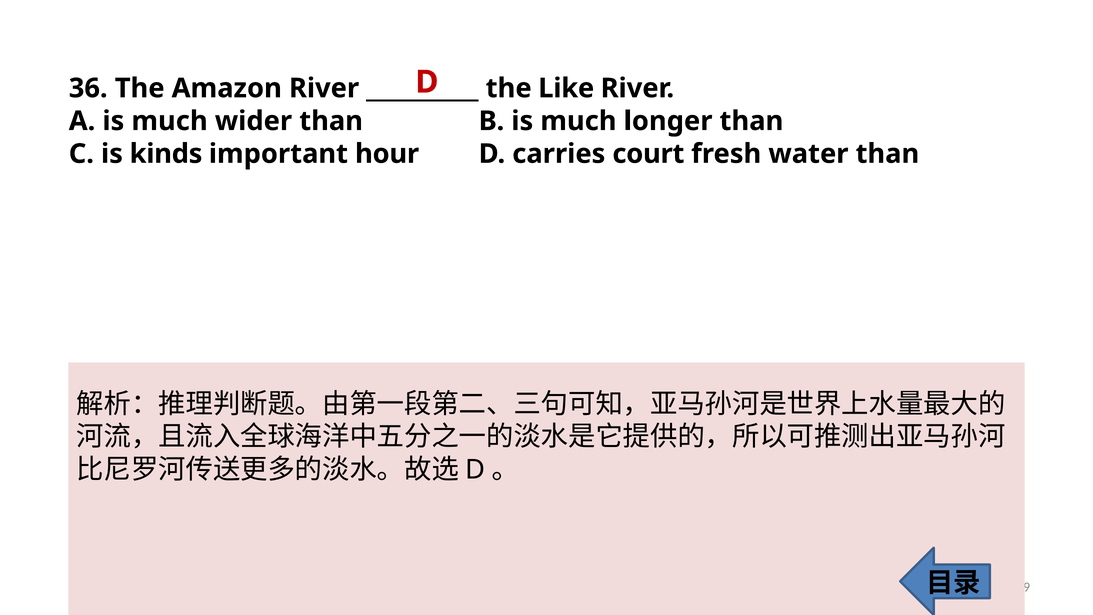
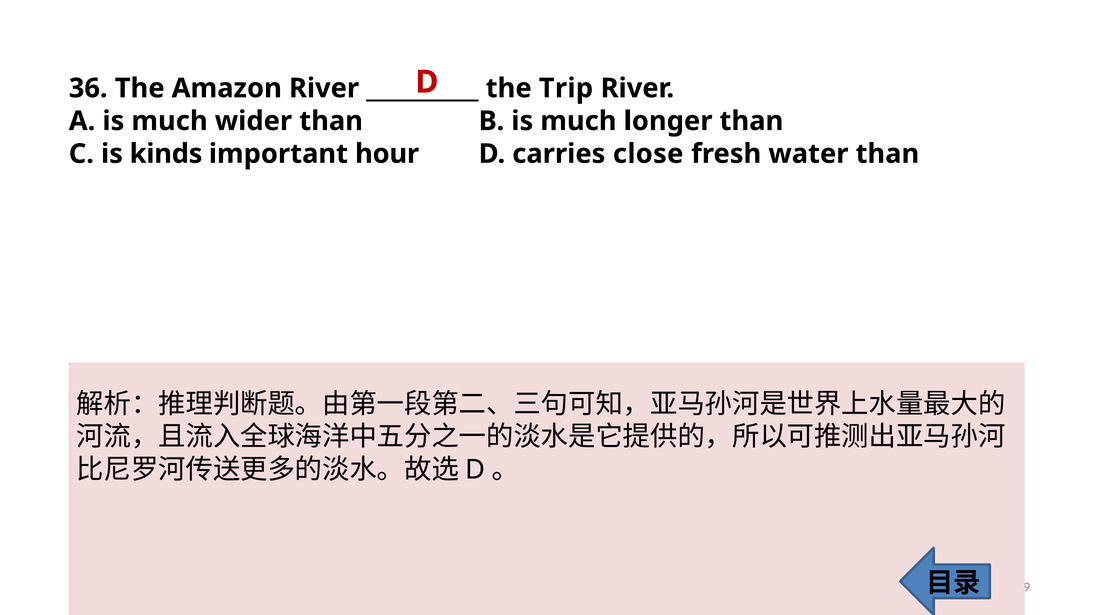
Like: Like -> Trip
court: court -> close
